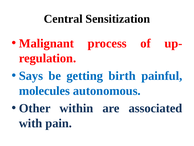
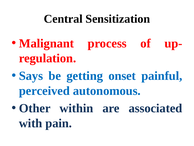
birth: birth -> onset
molecules: molecules -> perceived
